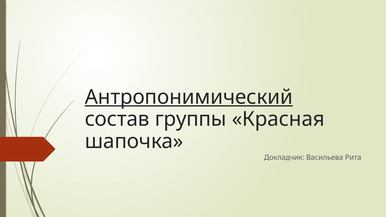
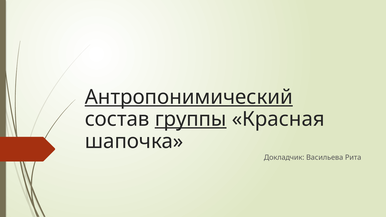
группы underline: none -> present
